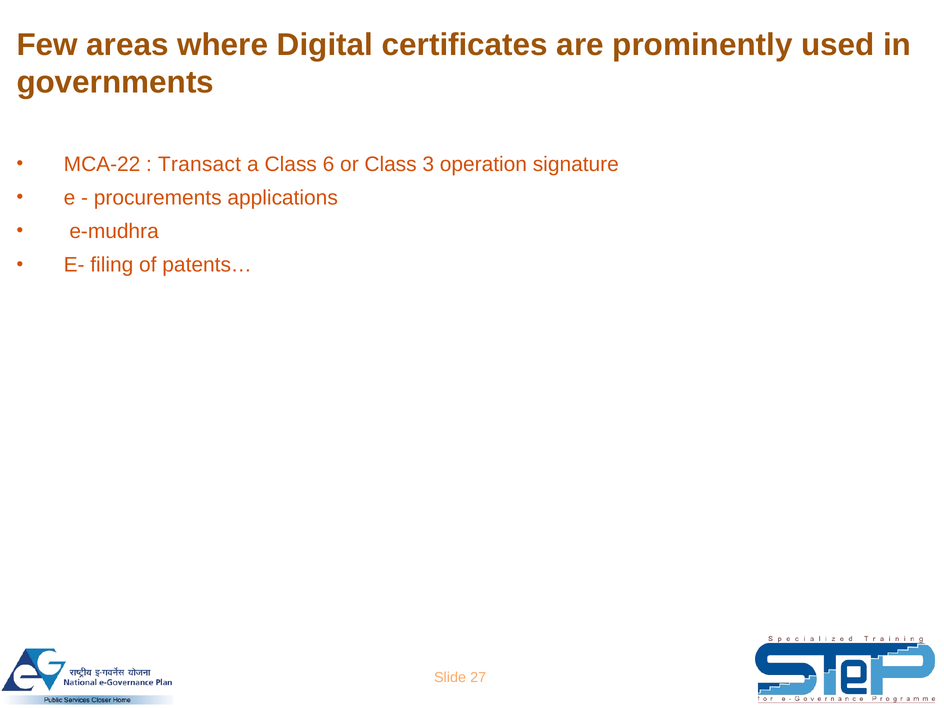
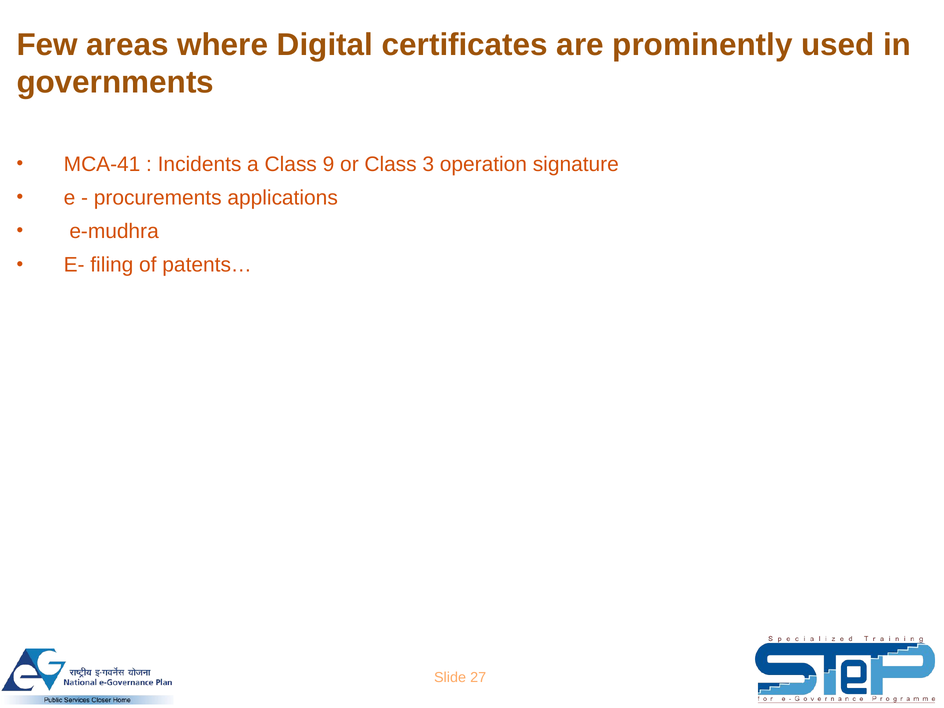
MCA-22: MCA-22 -> MCA-41
Transact: Transact -> Incidents
6: 6 -> 9
